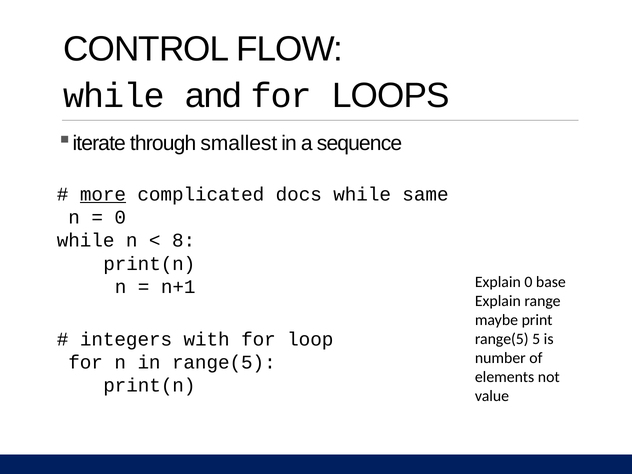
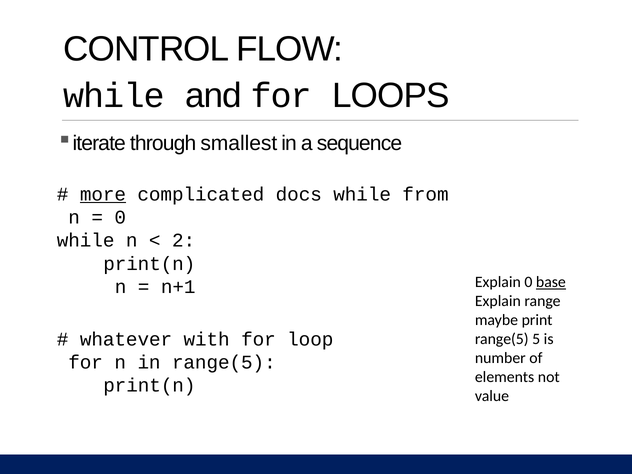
same: same -> from
8: 8 -> 2
base underline: none -> present
integers: integers -> whatever
